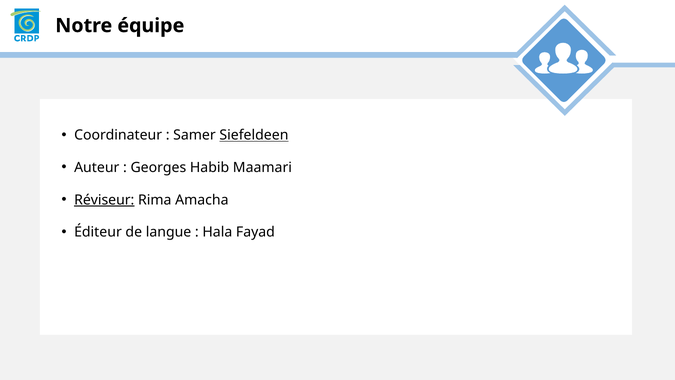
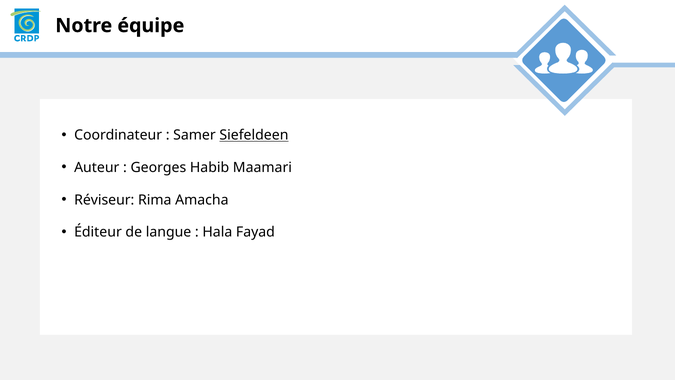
Réviseur underline: present -> none
